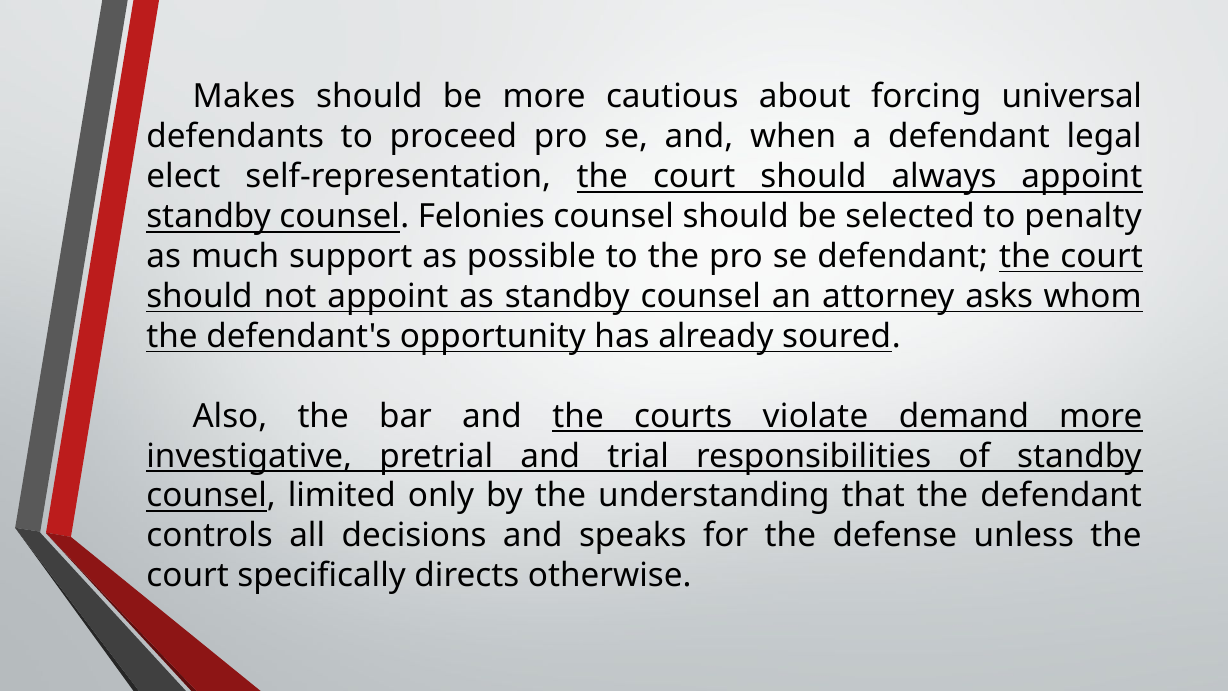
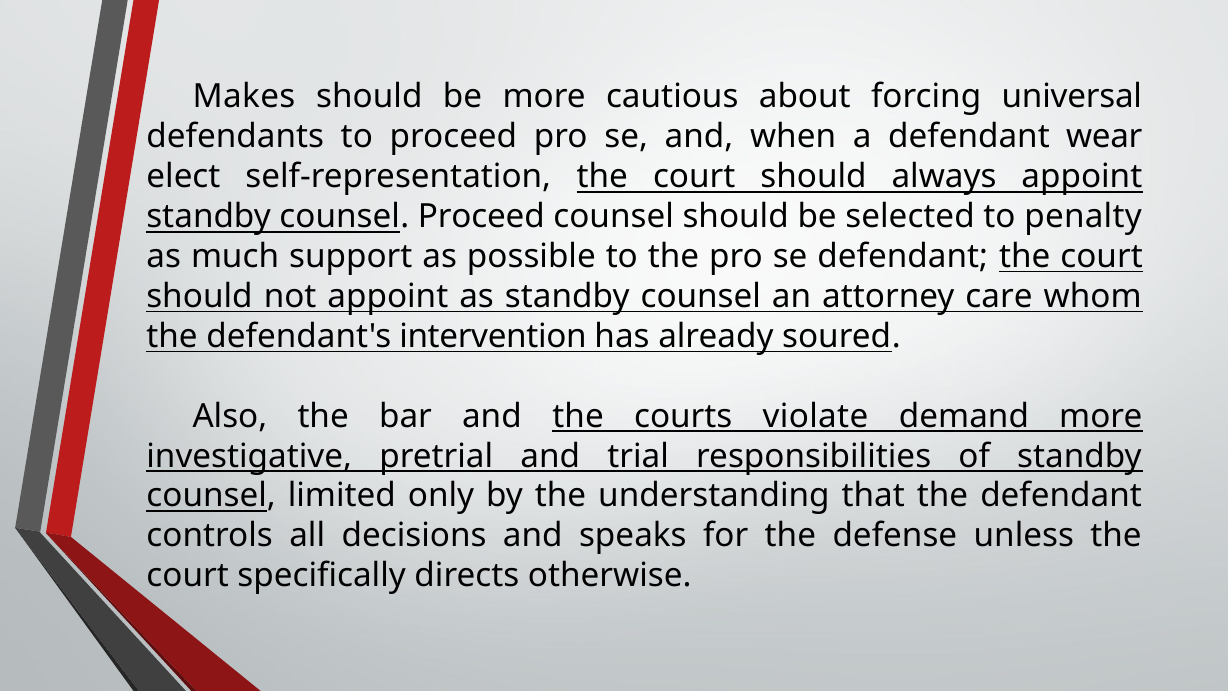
legal: legal -> wear
counsel Felonies: Felonies -> Proceed
asks: asks -> care
opportunity: opportunity -> intervention
